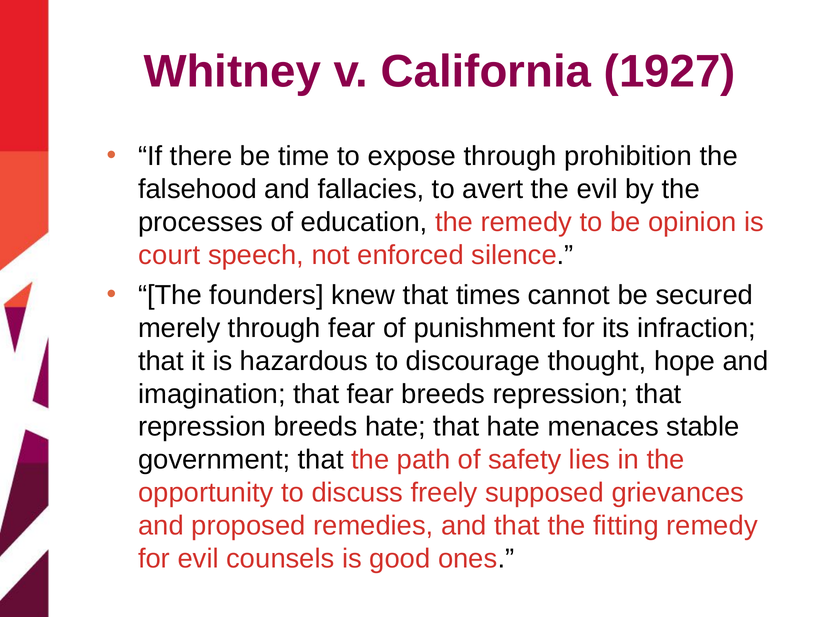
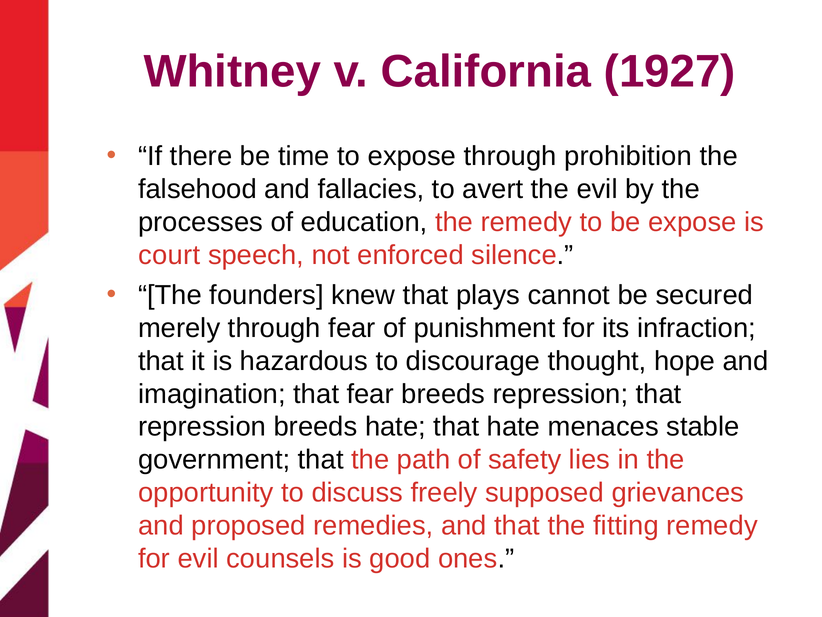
be opinion: opinion -> expose
times: times -> plays
